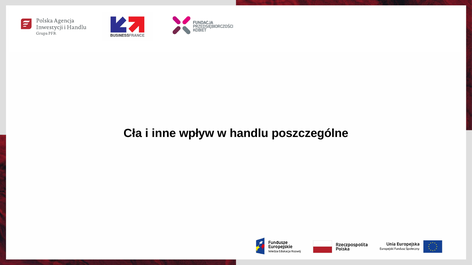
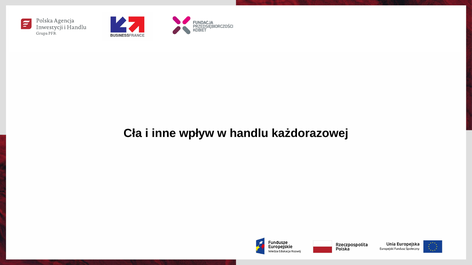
poszczególne: poszczególne -> każdorazowej
